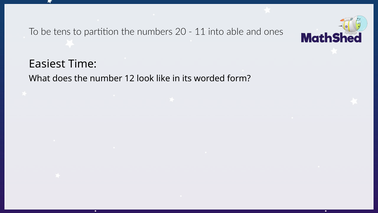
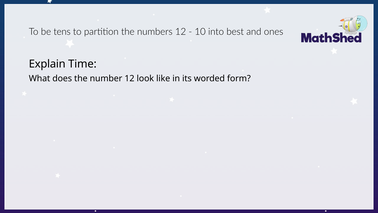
numbers 20: 20 -> 12
11: 11 -> 10
able: able -> best
Easiest: Easiest -> Explain
